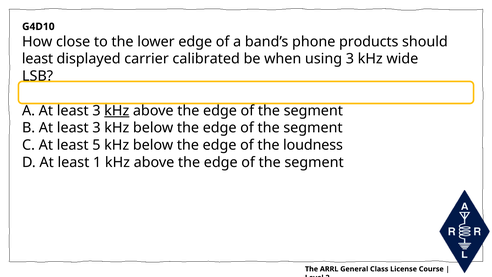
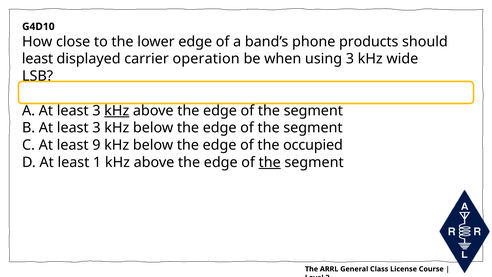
calibrated: calibrated -> operation
5: 5 -> 9
loudness: loudness -> occupied
the at (270, 162) underline: none -> present
